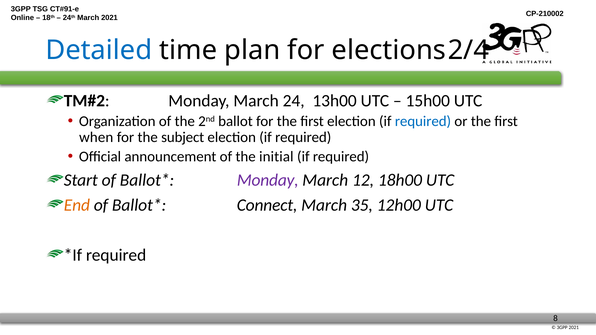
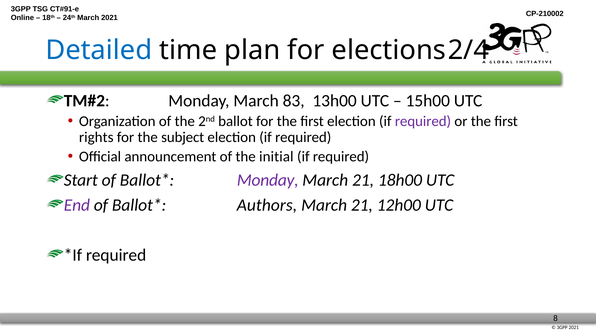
24: 24 -> 83
required at (423, 121) colour: blue -> purple
when: when -> rights
12 at (363, 180): 12 -> 21
End colour: orange -> purple
Connect: Connect -> Authors
35 at (362, 205): 35 -> 21
